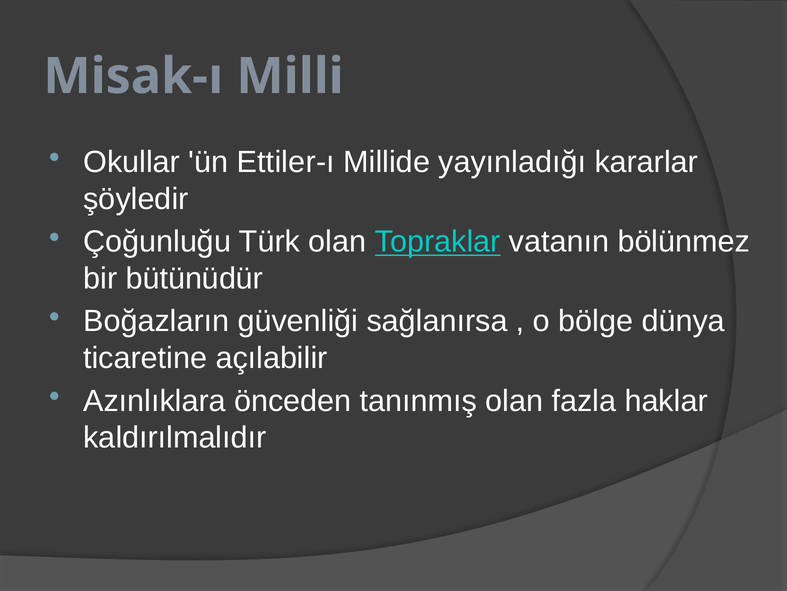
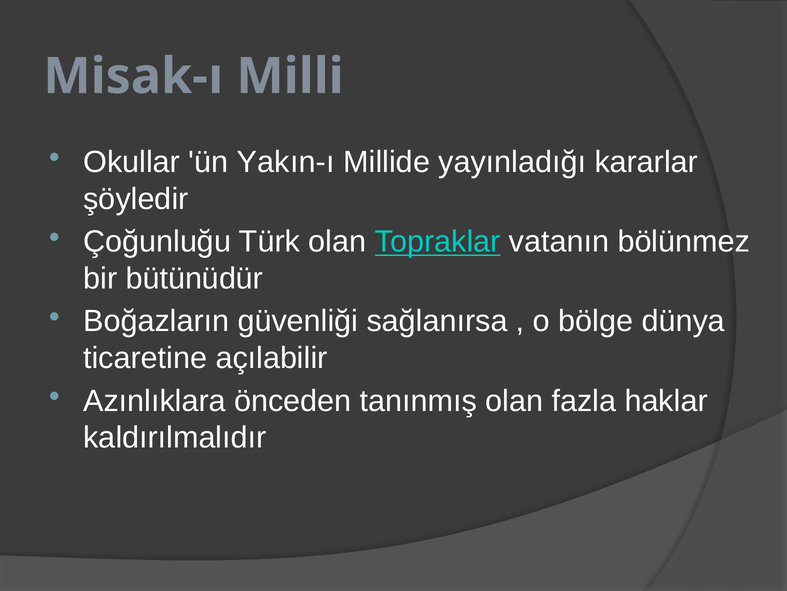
Ettiler-ı: Ettiler-ı -> Yakın-ı
